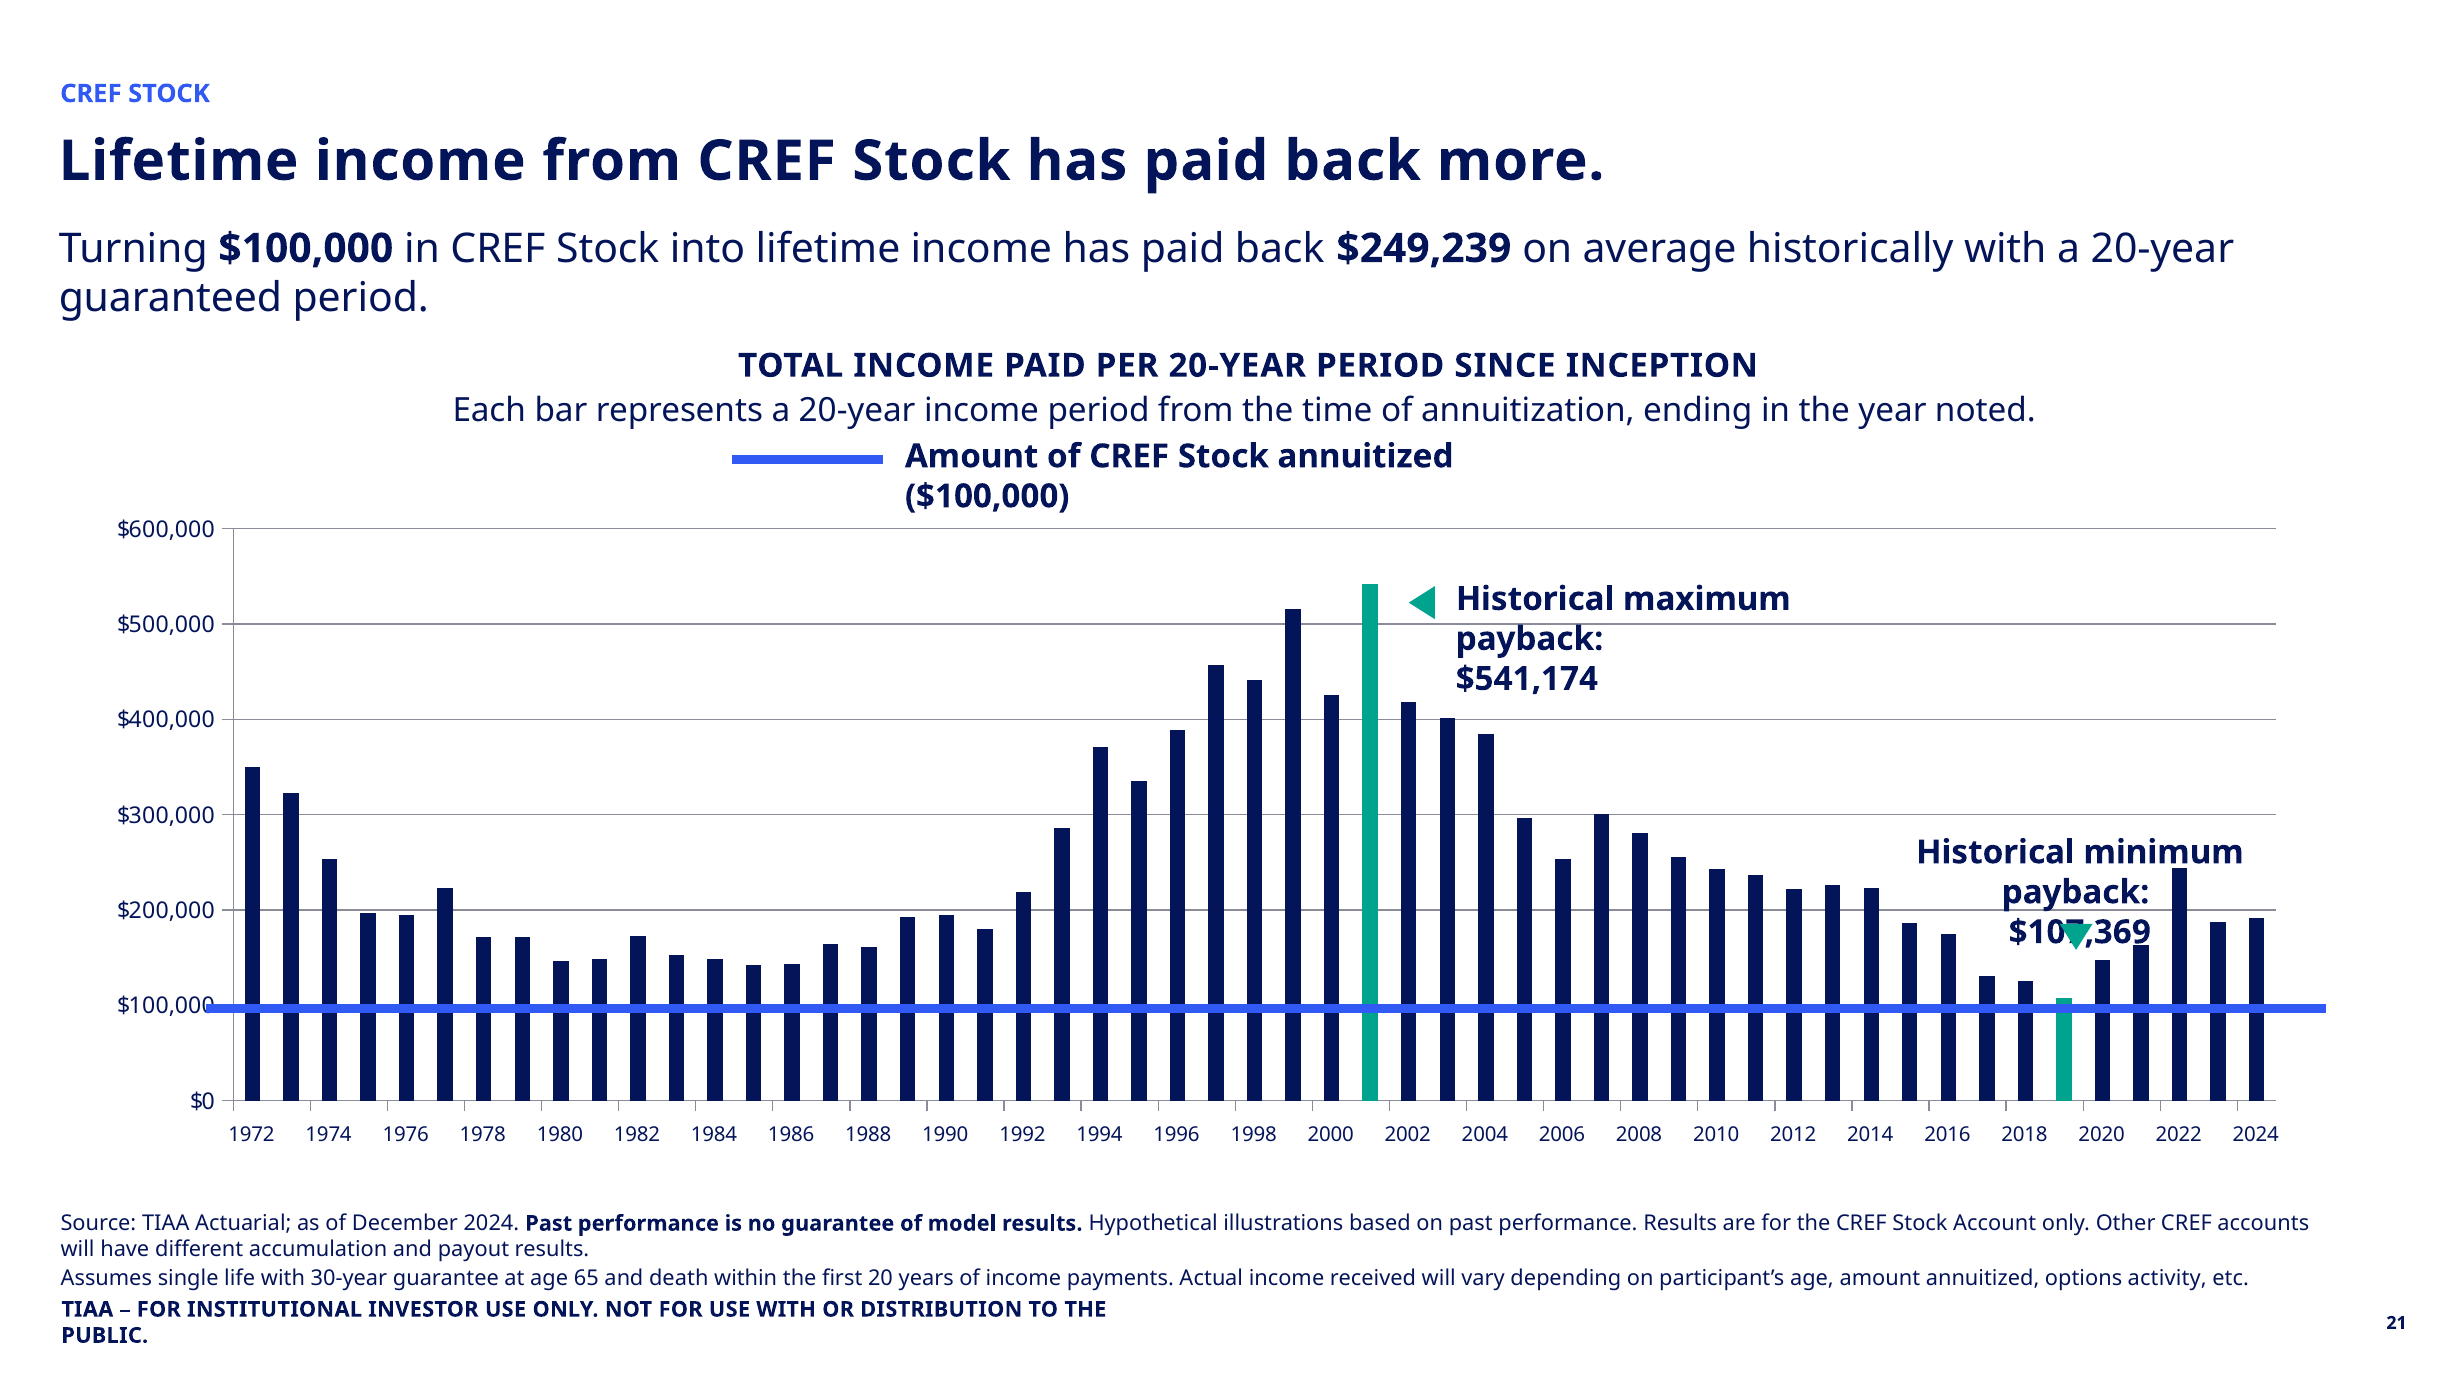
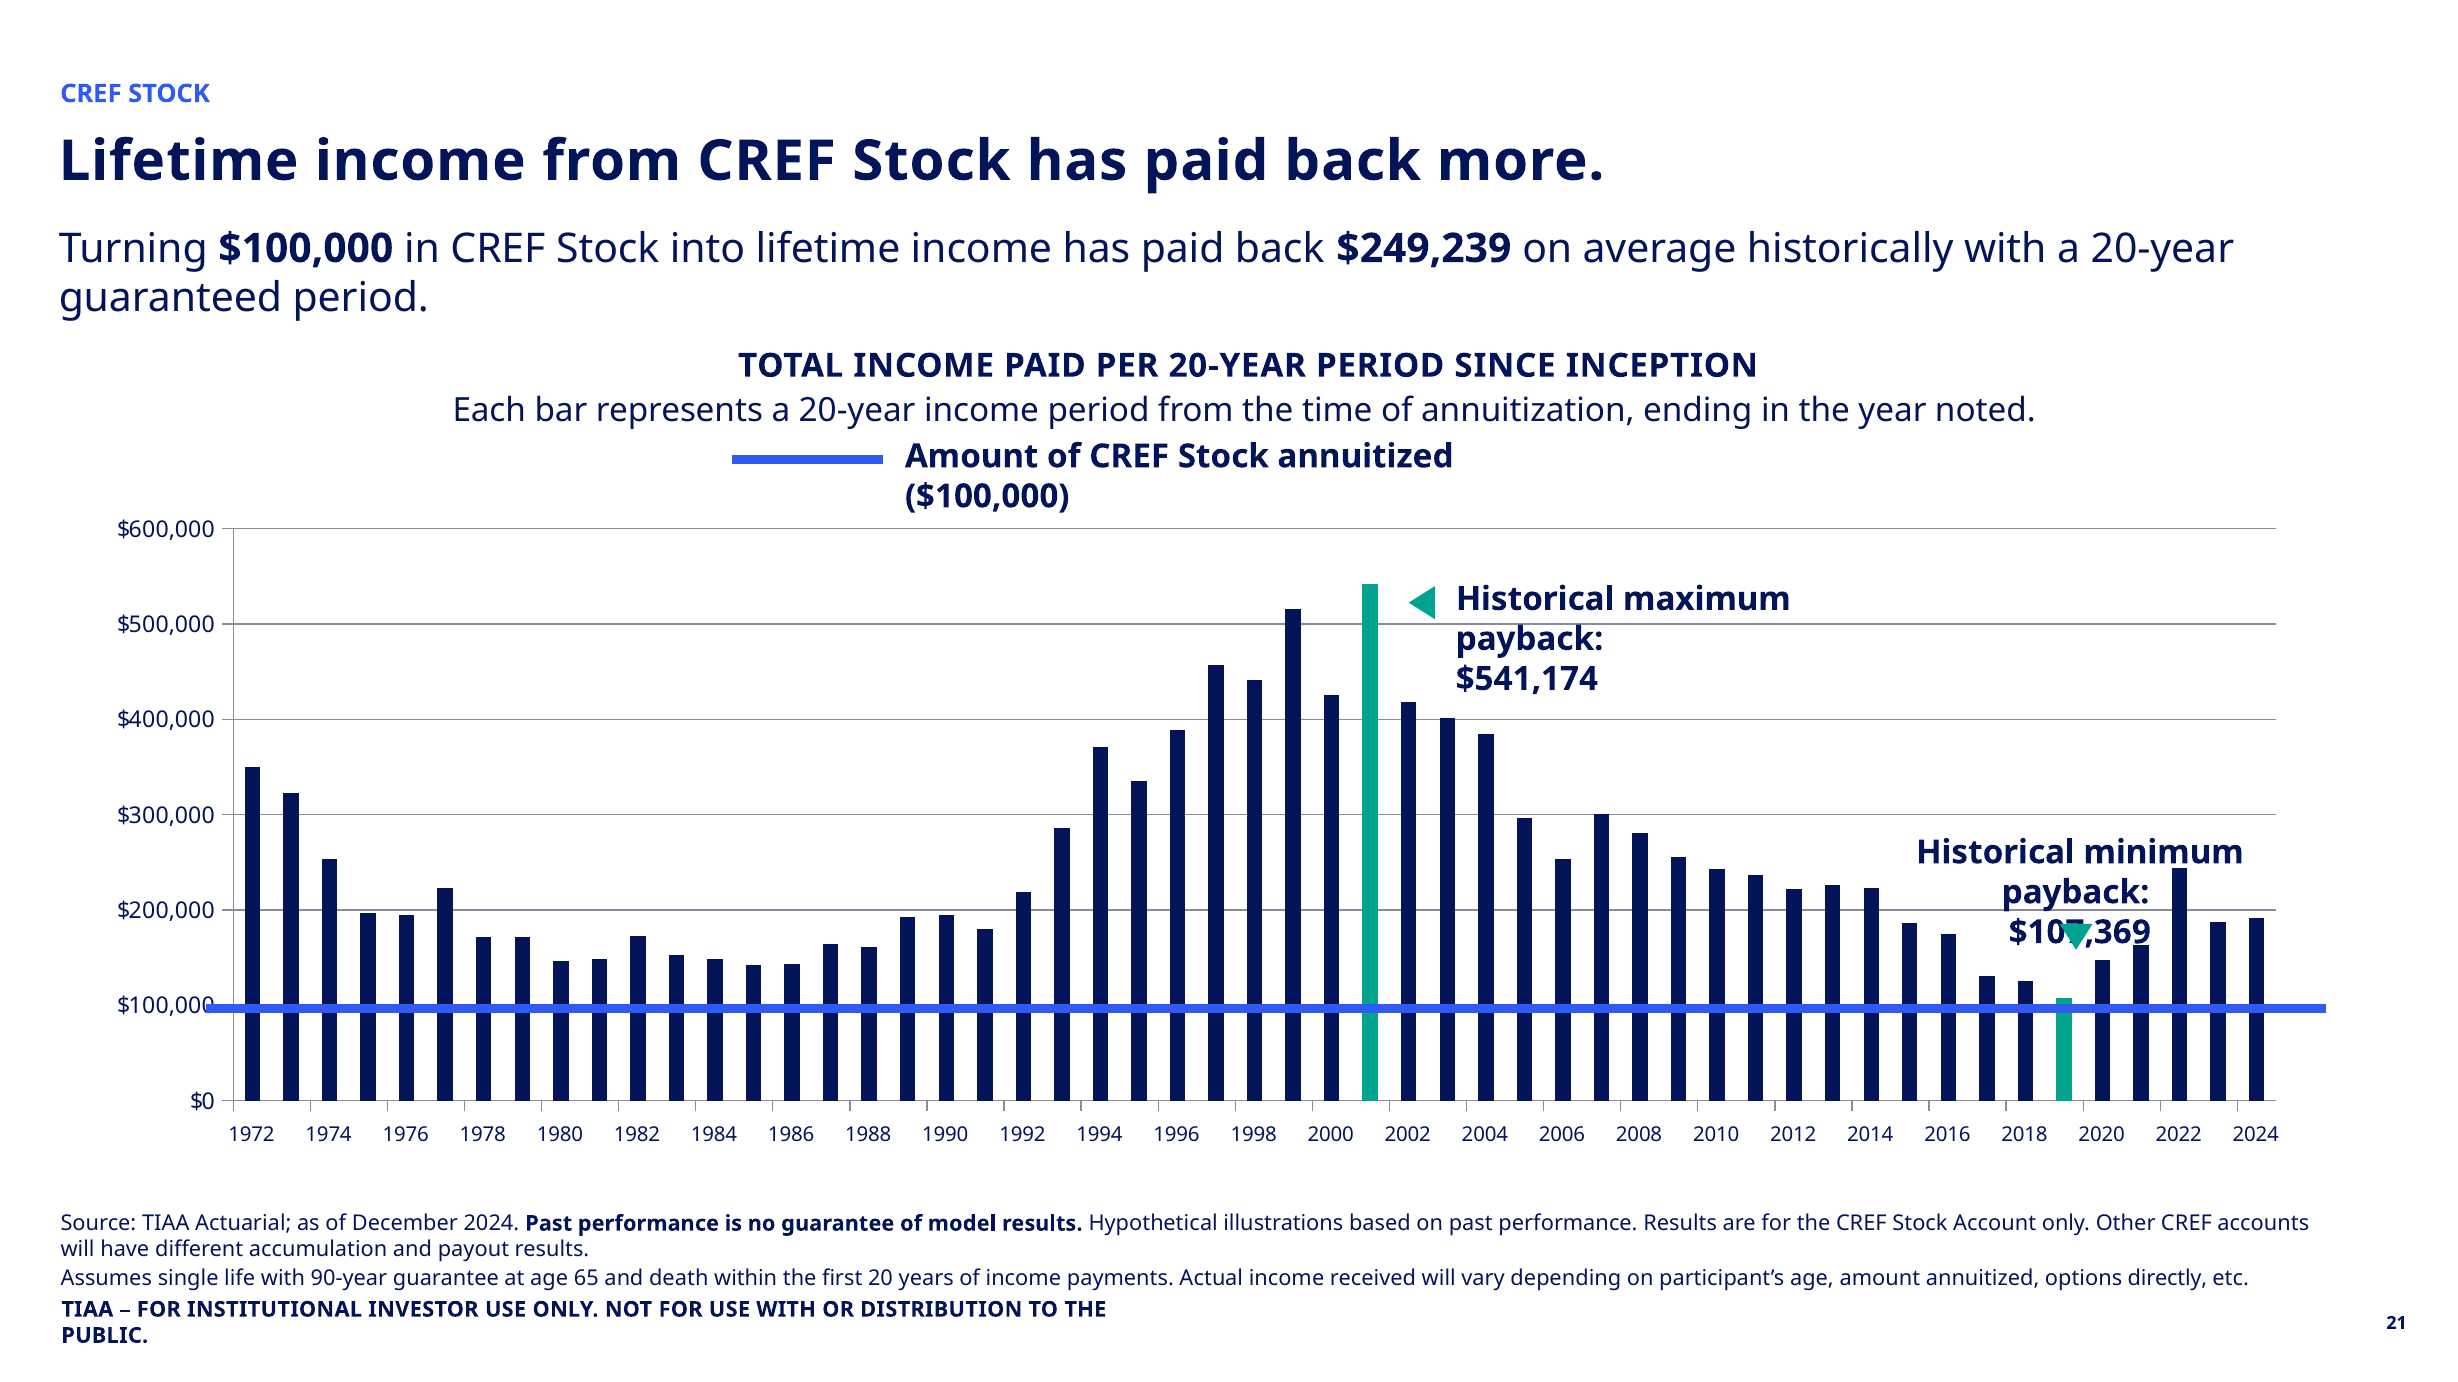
30-year: 30-year -> 90-year
activity: activity -> directly
